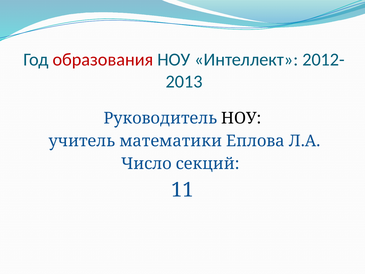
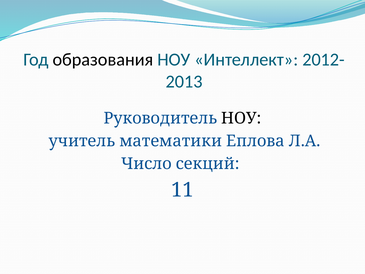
образования colour: red -> black
